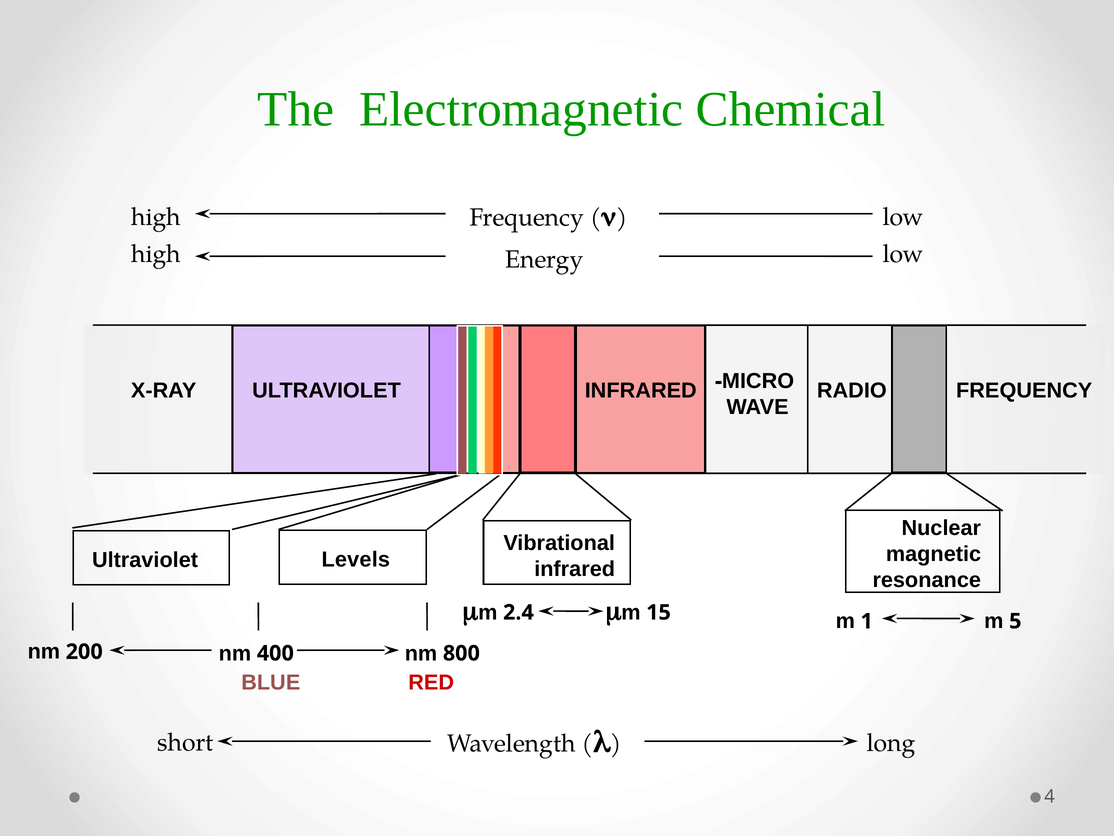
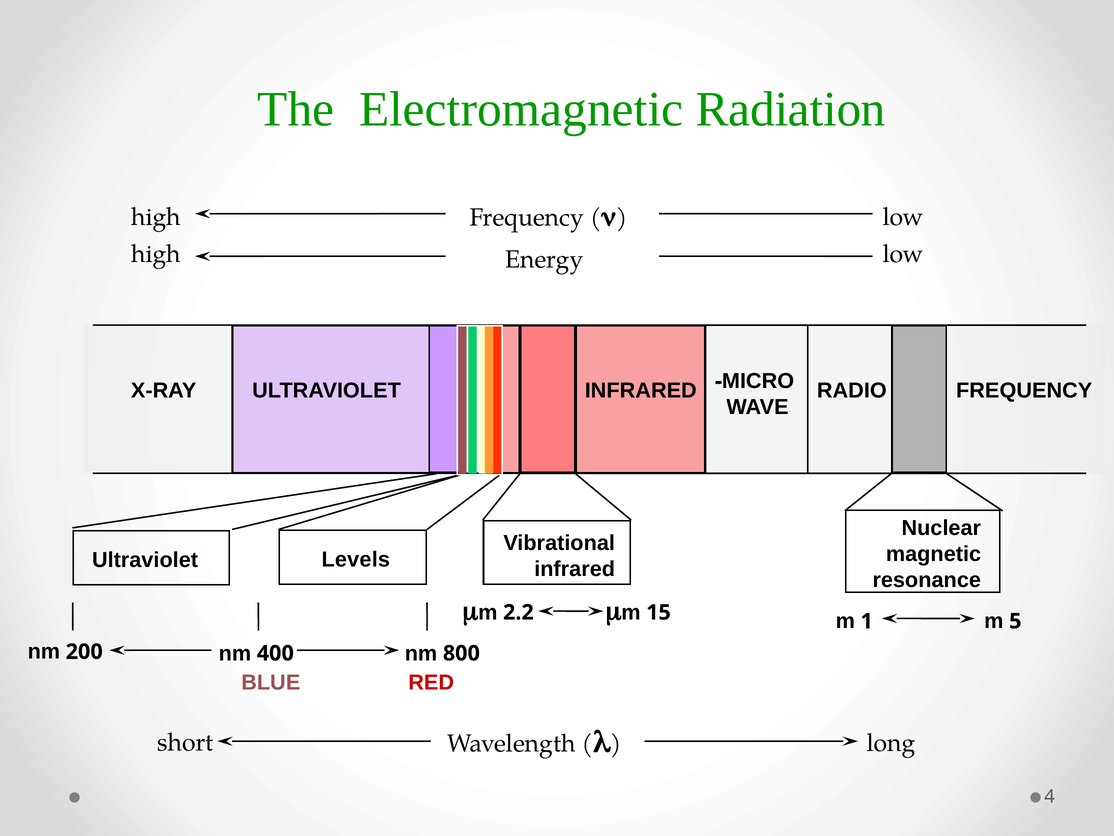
Chemical: Chemical -> Radiation
2.4: 2.4 -> 2.2
